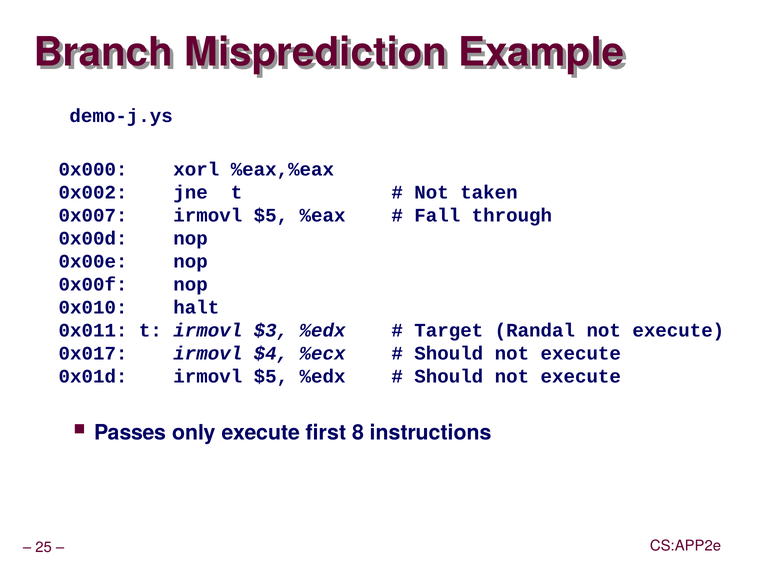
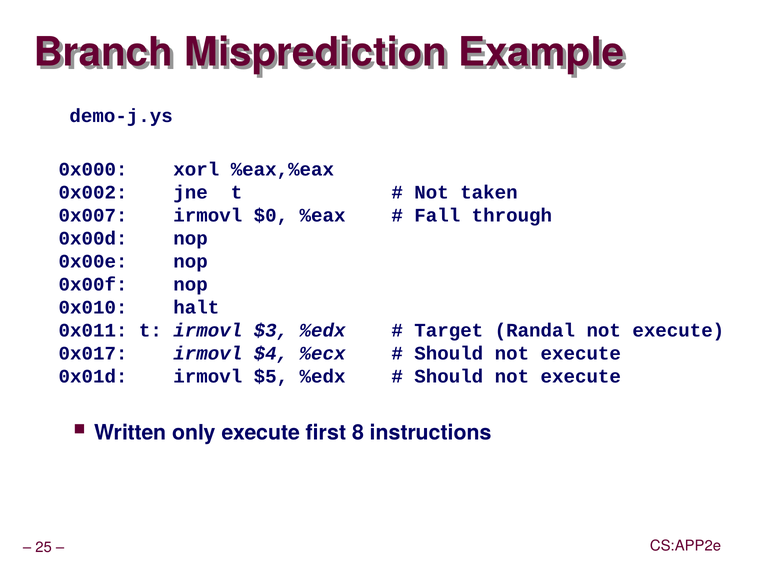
0x007 irmovl $5: $5 -> $0
Passes: Passes -> Written
